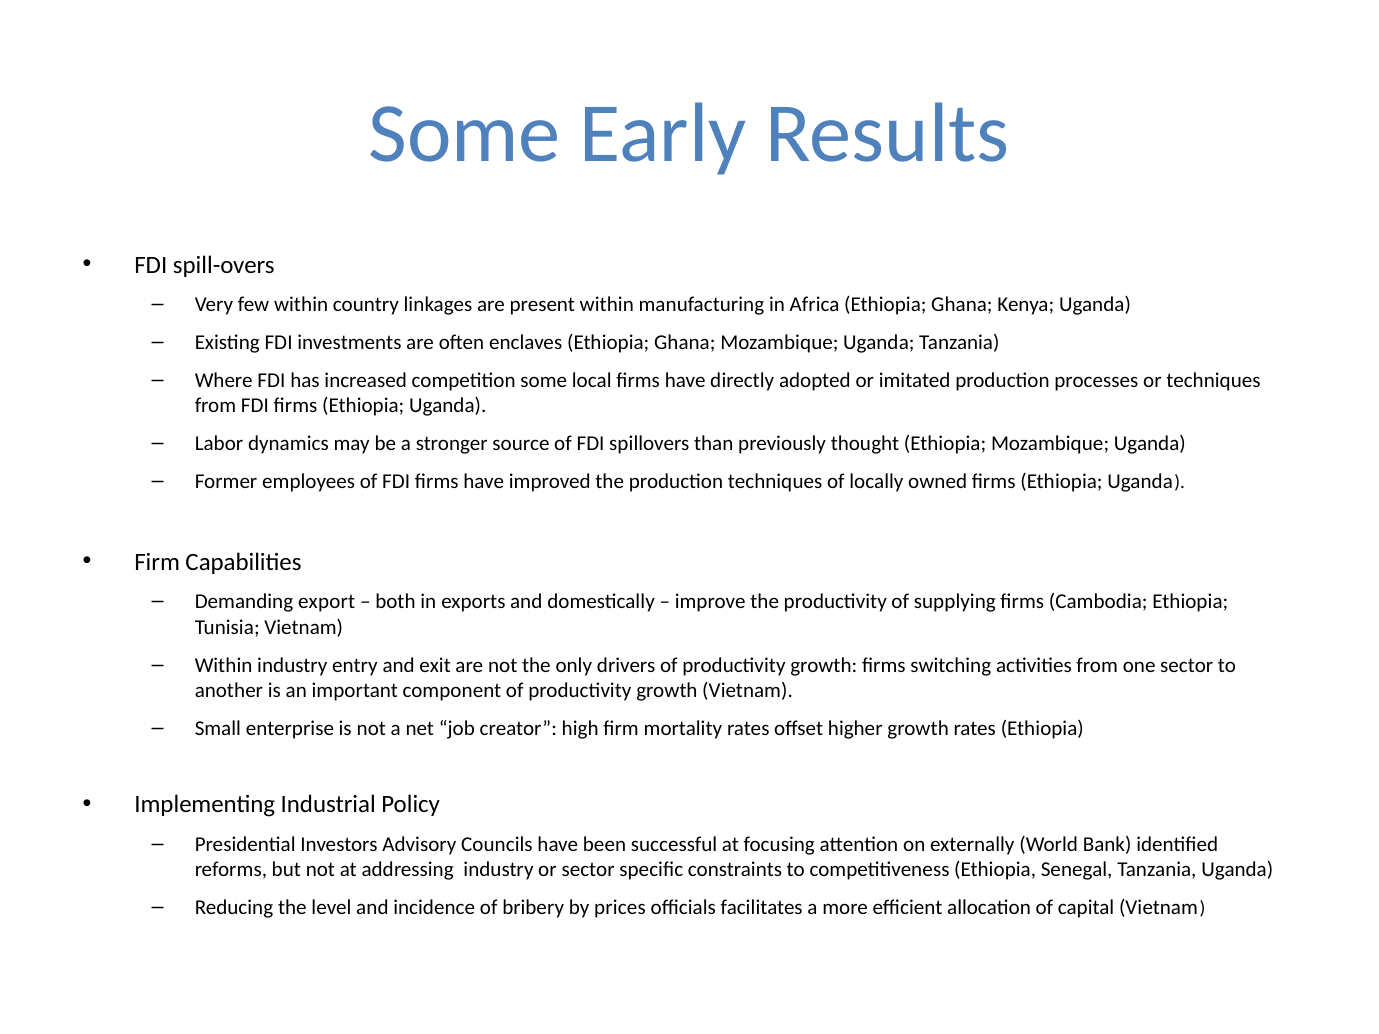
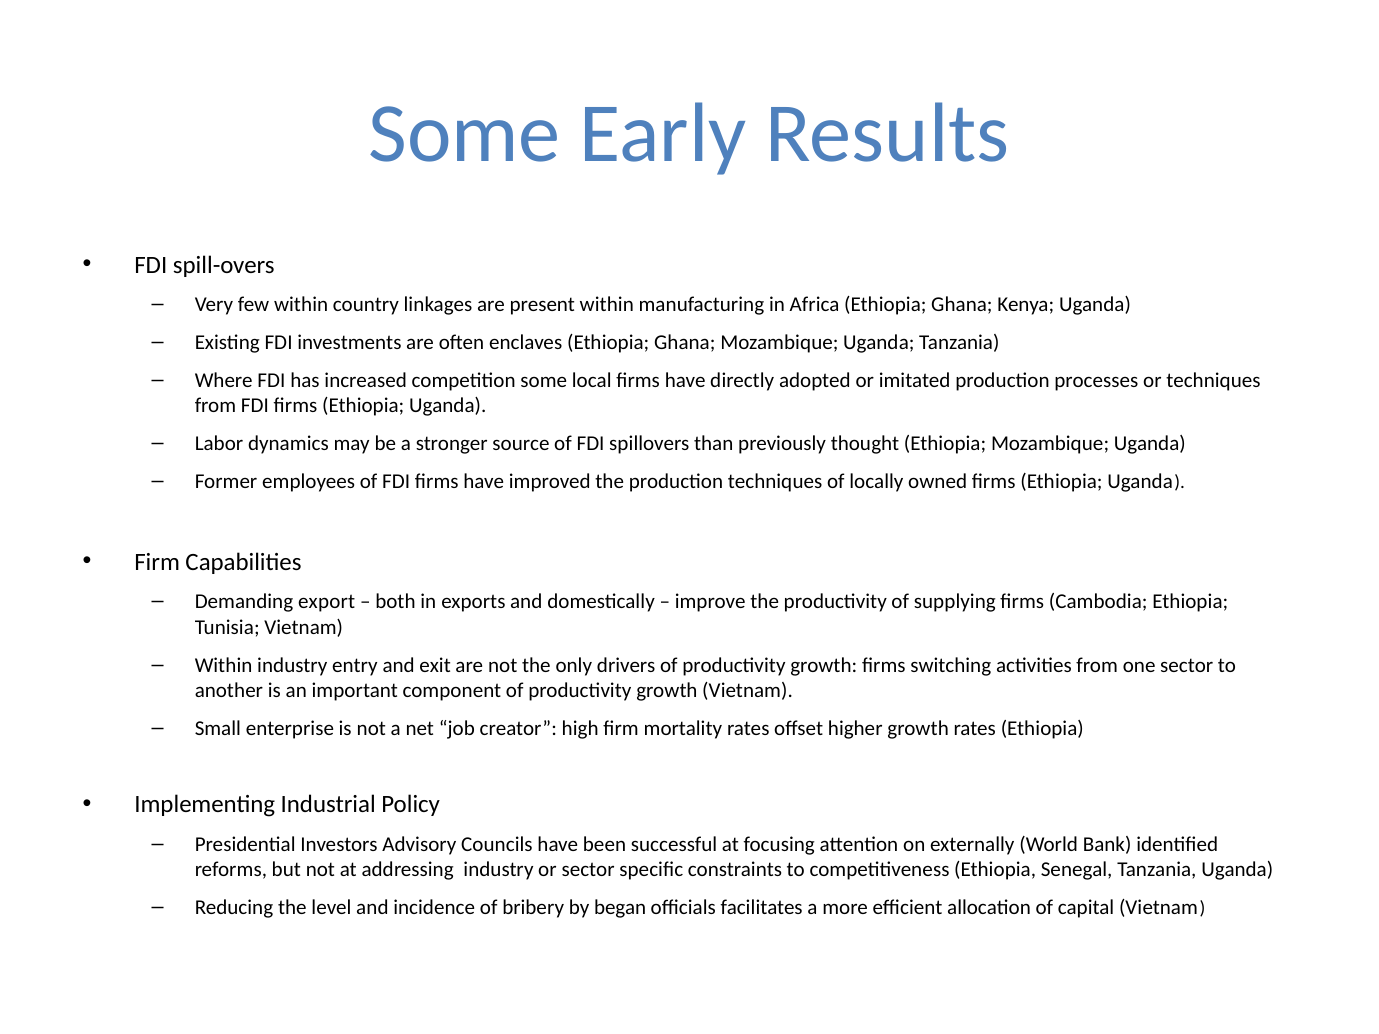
prices: prices -> began
